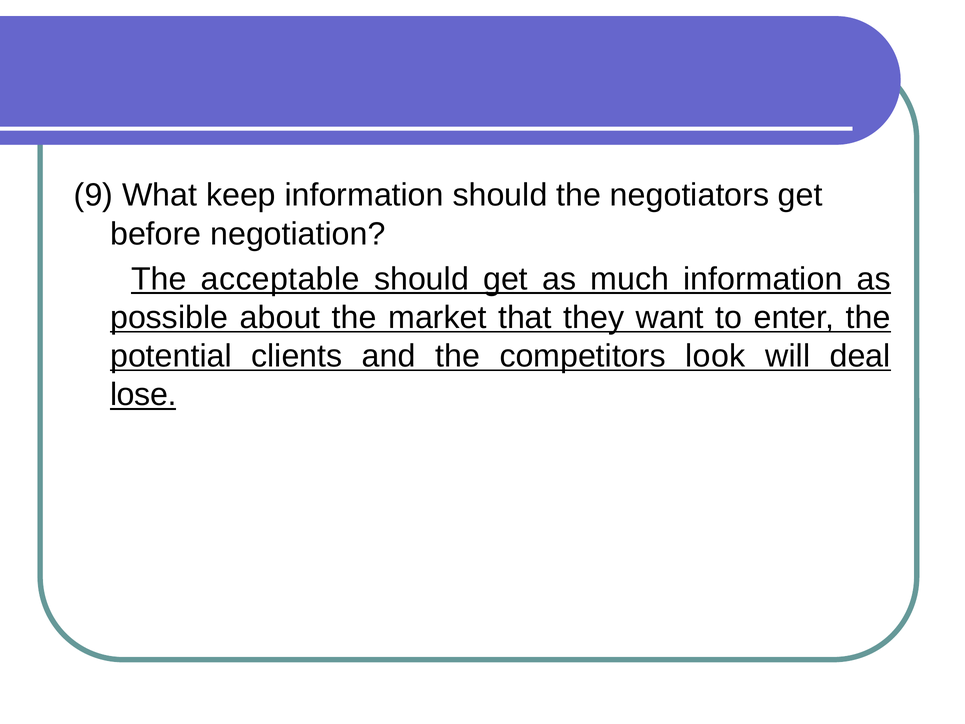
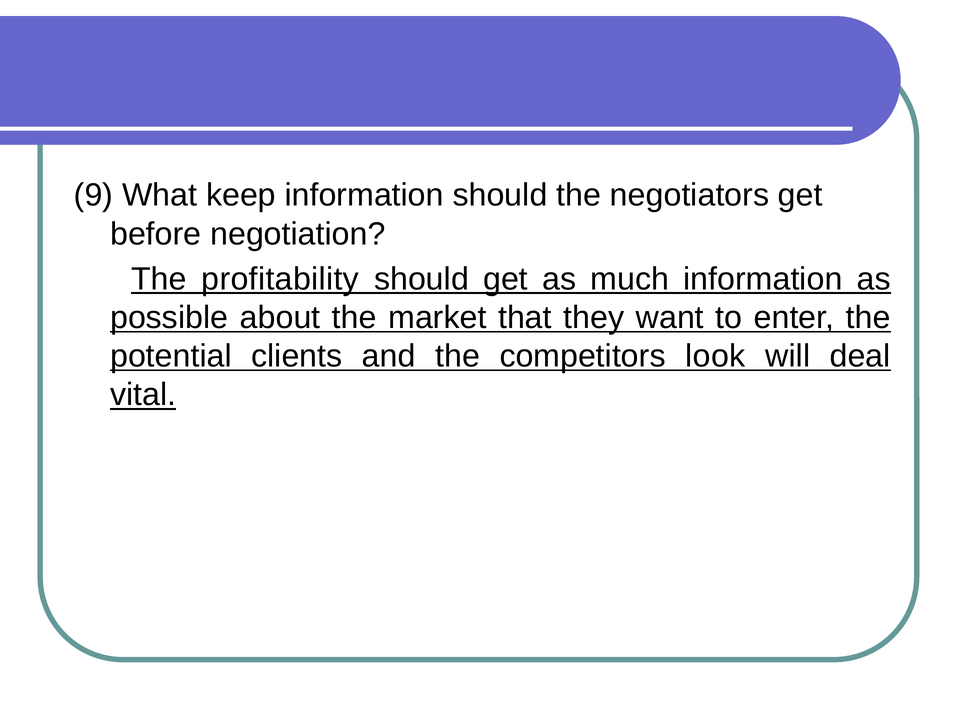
acceptable: acceptable -> profitability
lose: lose -> vital
